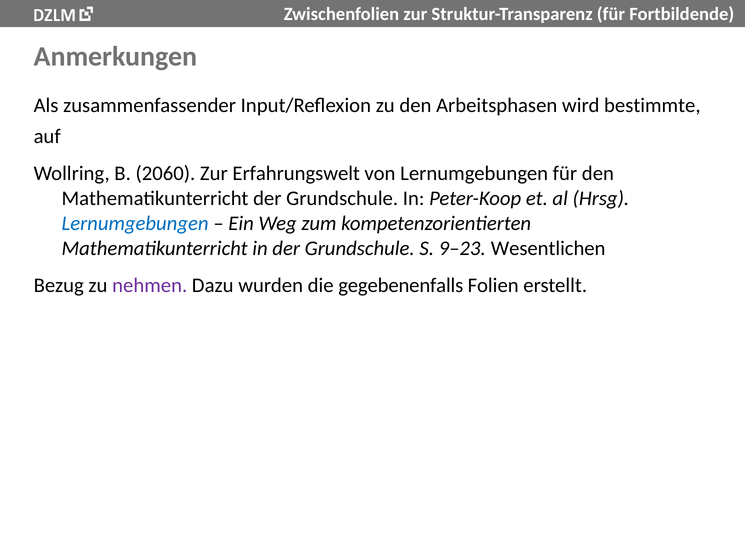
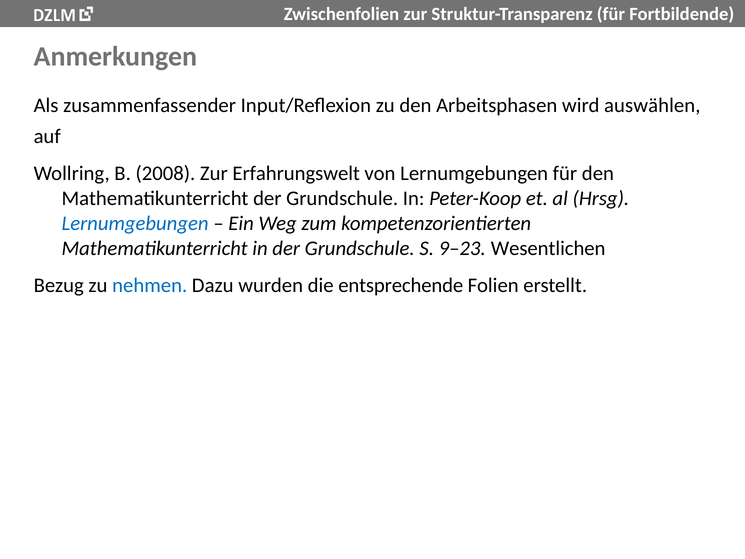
bestimmte: bestimmte -> auswählen
2060: 2060 -> 2008
nehmen colour: purple -> blue
gegebenenfalls: gegebenenfalls -> entsprechende
